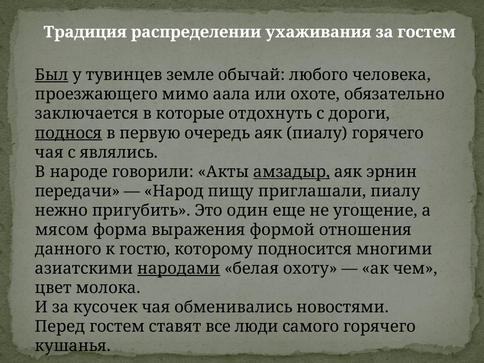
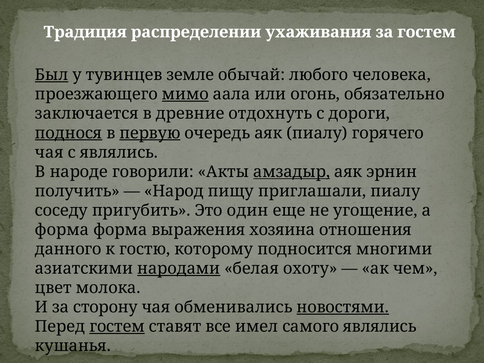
мимо underline: none -> present
охоте: охоте -> огонь
которые: которые -> древние
первую underline: none -> present
передачи: передачи -> получить
нежно: нежно -> соседу
мясом at (62, 230): мясом -> форма
формой: формой -> хозяина
кусочек: кусочек -> сторону
новостями underline: none -> present
гостем at (117, 327) underline: none -> present
люди: люди -> имел
самого горячего: горячего -> являлись
